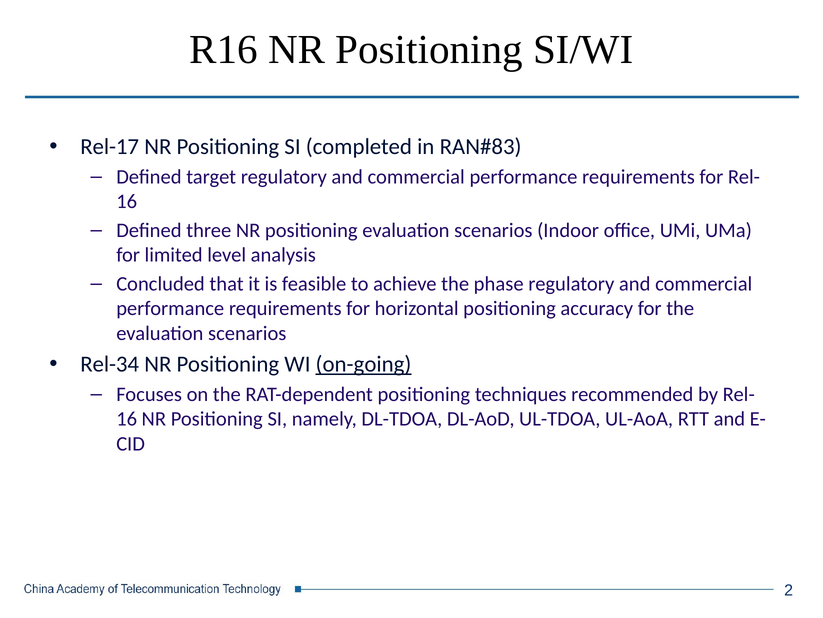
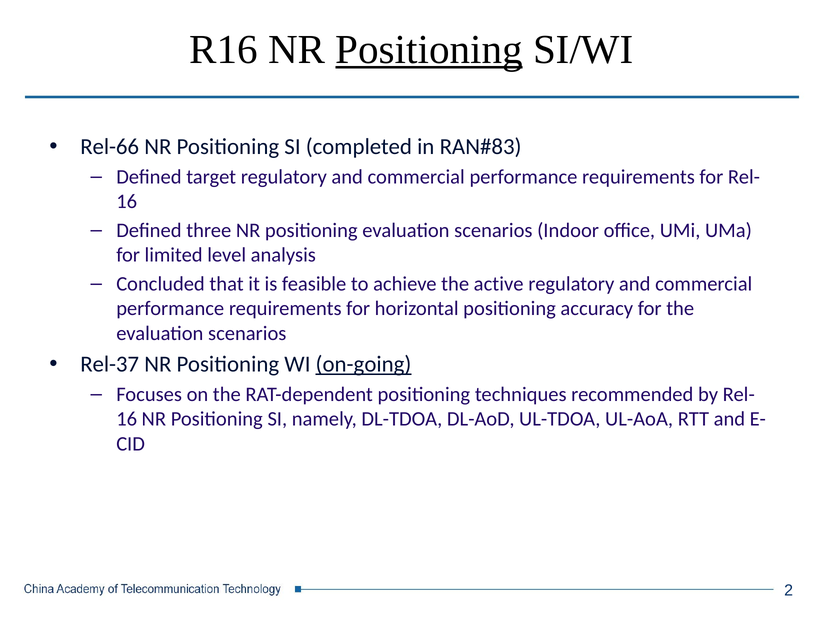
Positioning at (429, 50) underline: none -> present
Rel-17: Rel-17 -> Rel-66
phase: phase -> active
Rel-34: Rel-34 -> Rel-37
